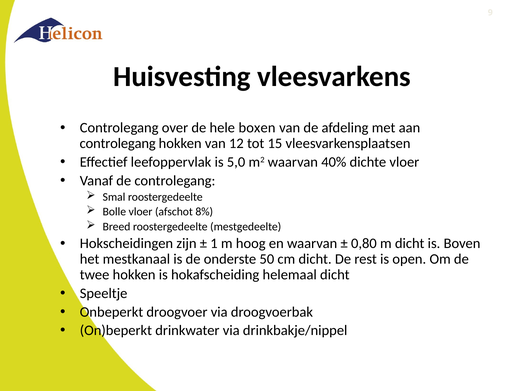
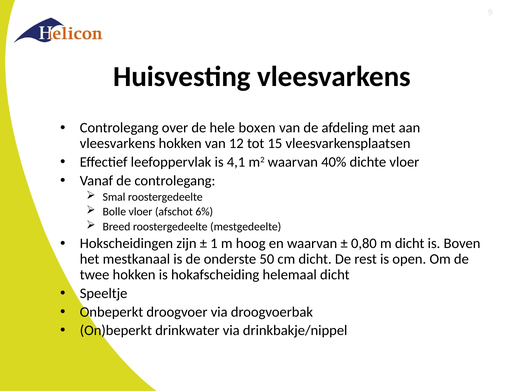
controlegang at (118, 144): controlegang -> vleesvarkens
5,0: 5,0 -> 4,1
8%: 8% -> 6%
